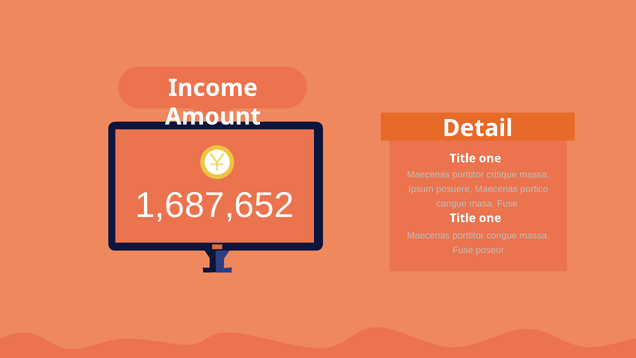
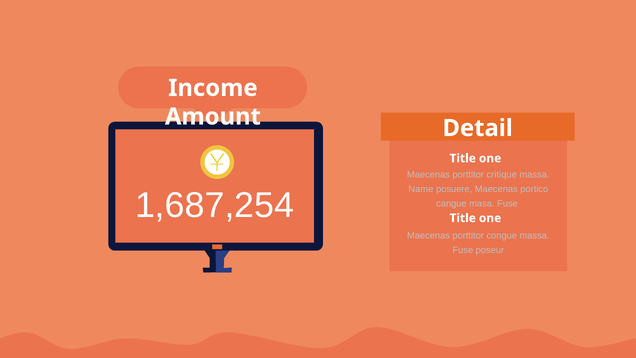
Ipsum: Ipsum -> Name
1,687,652: 1,687,652 -> 1,687,254
